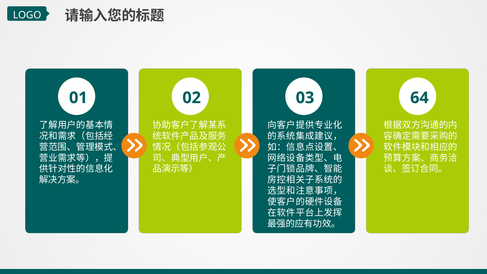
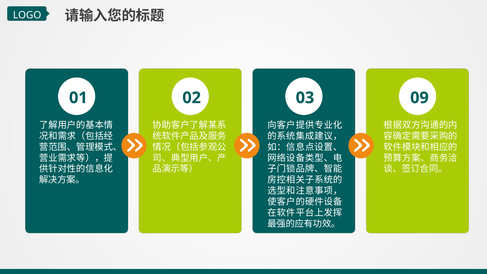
64: 64 -> 09
